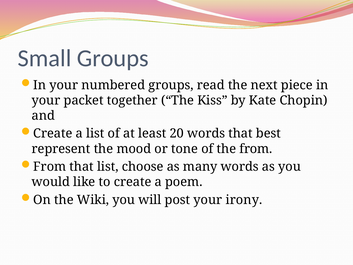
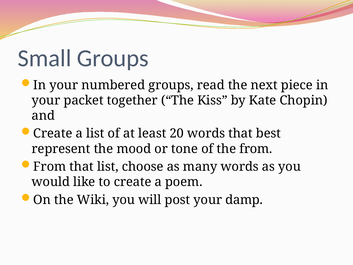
irony: irony -> damp
